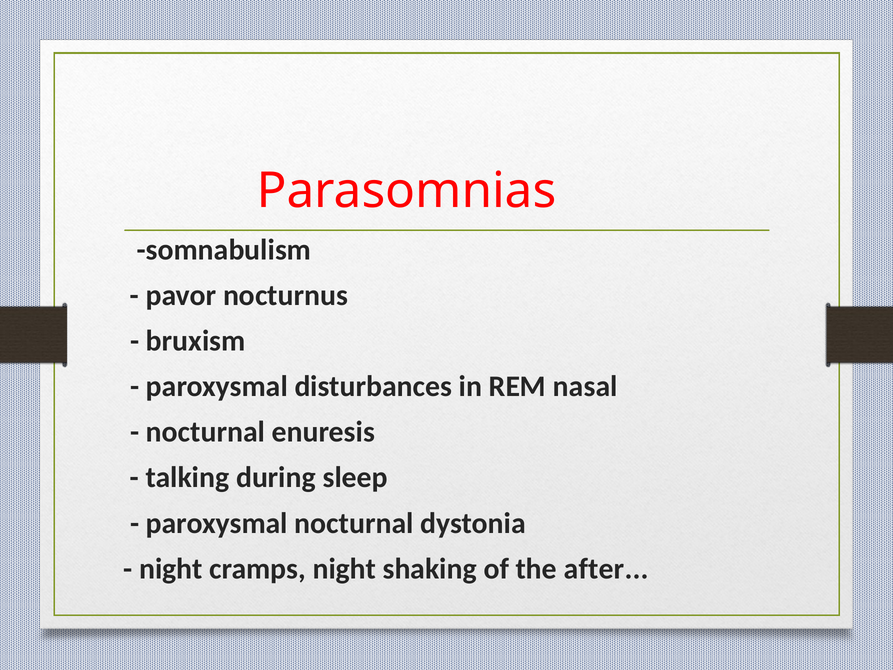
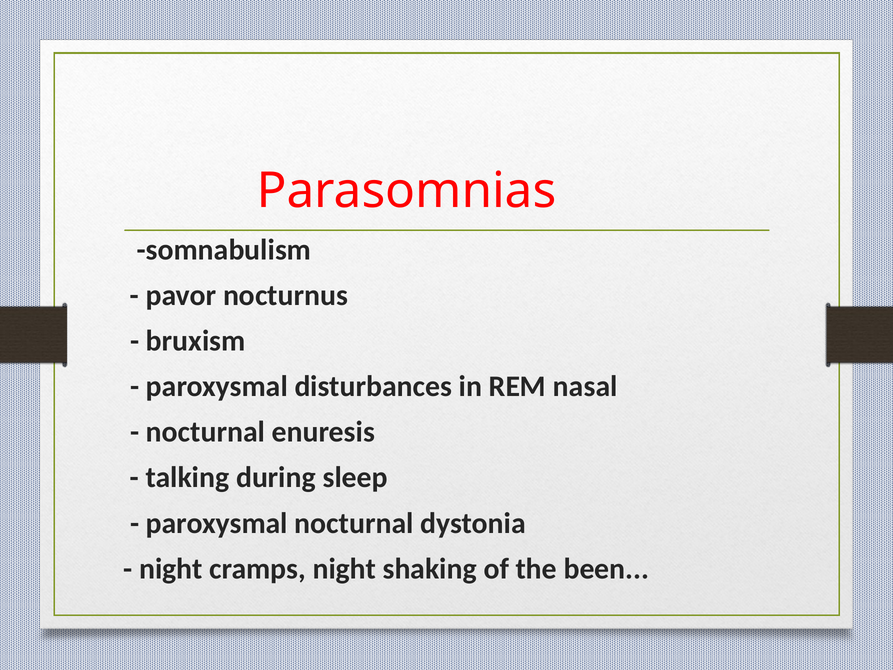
after: after -> been
